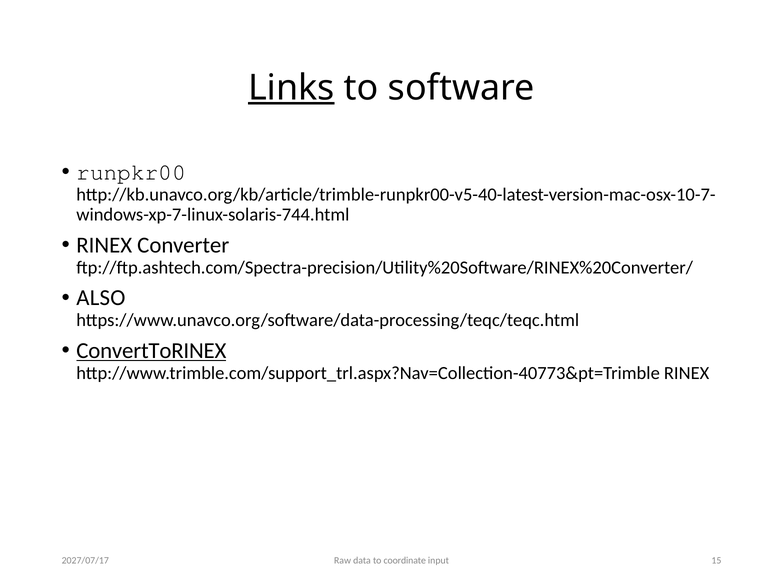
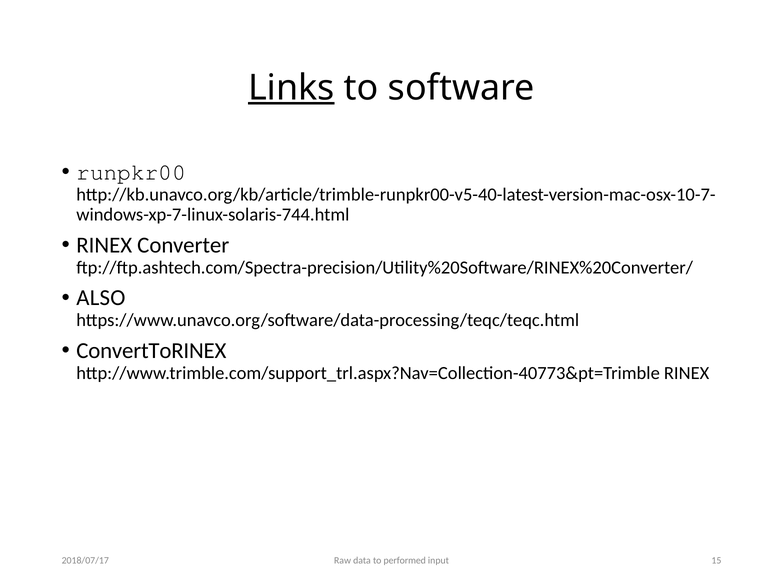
ConvertToRINEX underline: present -> none
coordinate: coordinate -> performed
2027/07/17: 2027/07/17 -> 2018/07/17
